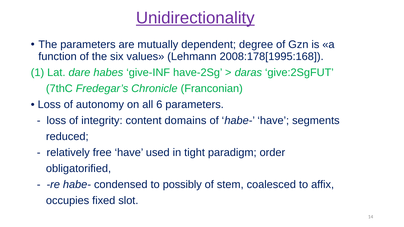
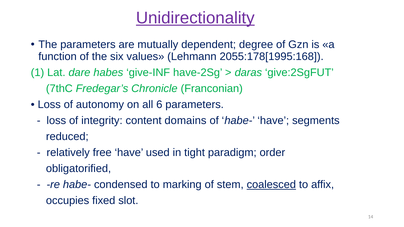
2008:178[1995:168: 2008:178[1995:168 -> 2055:178[1995:168
possibly: possibly -> marking
coalesced underline: none -> present
